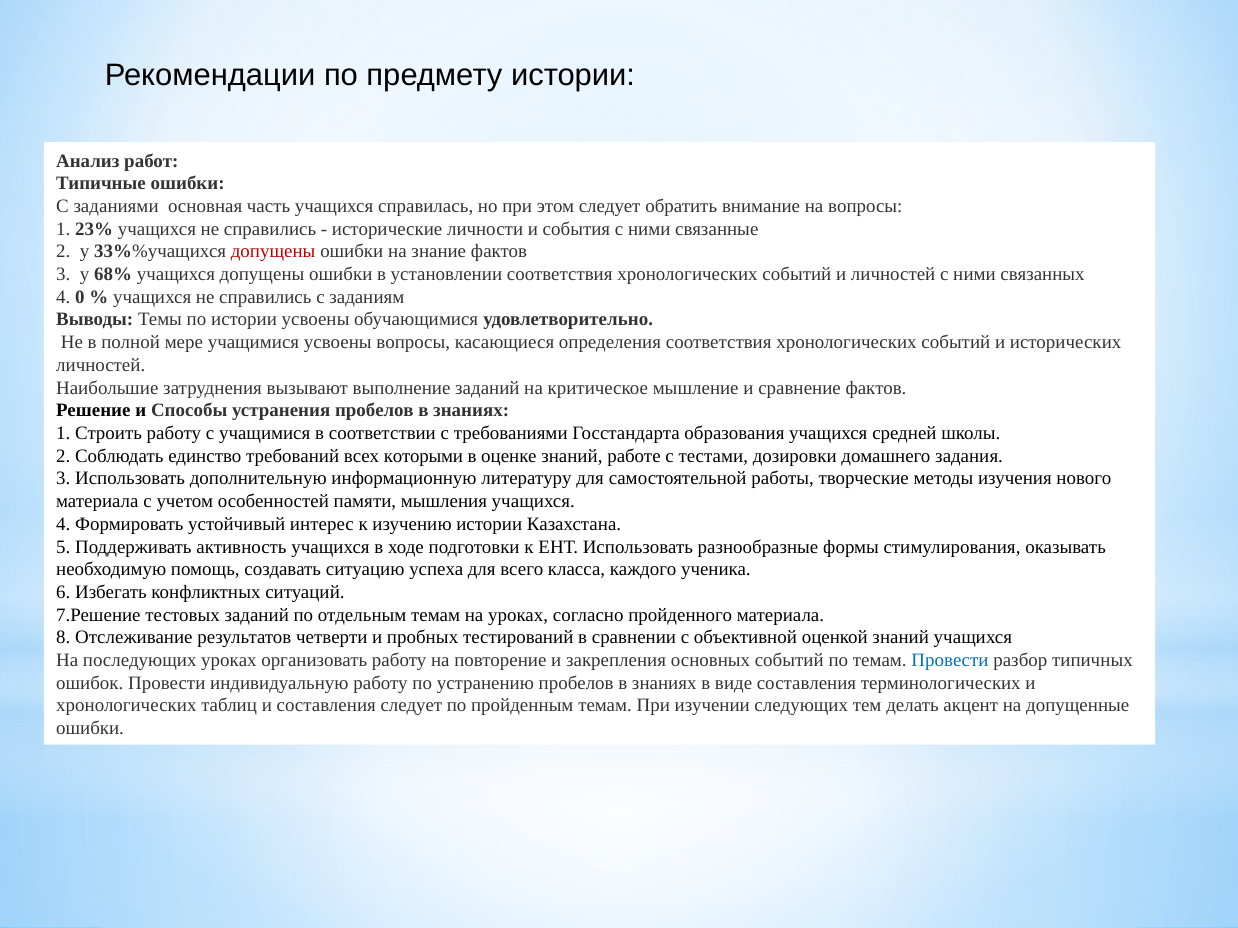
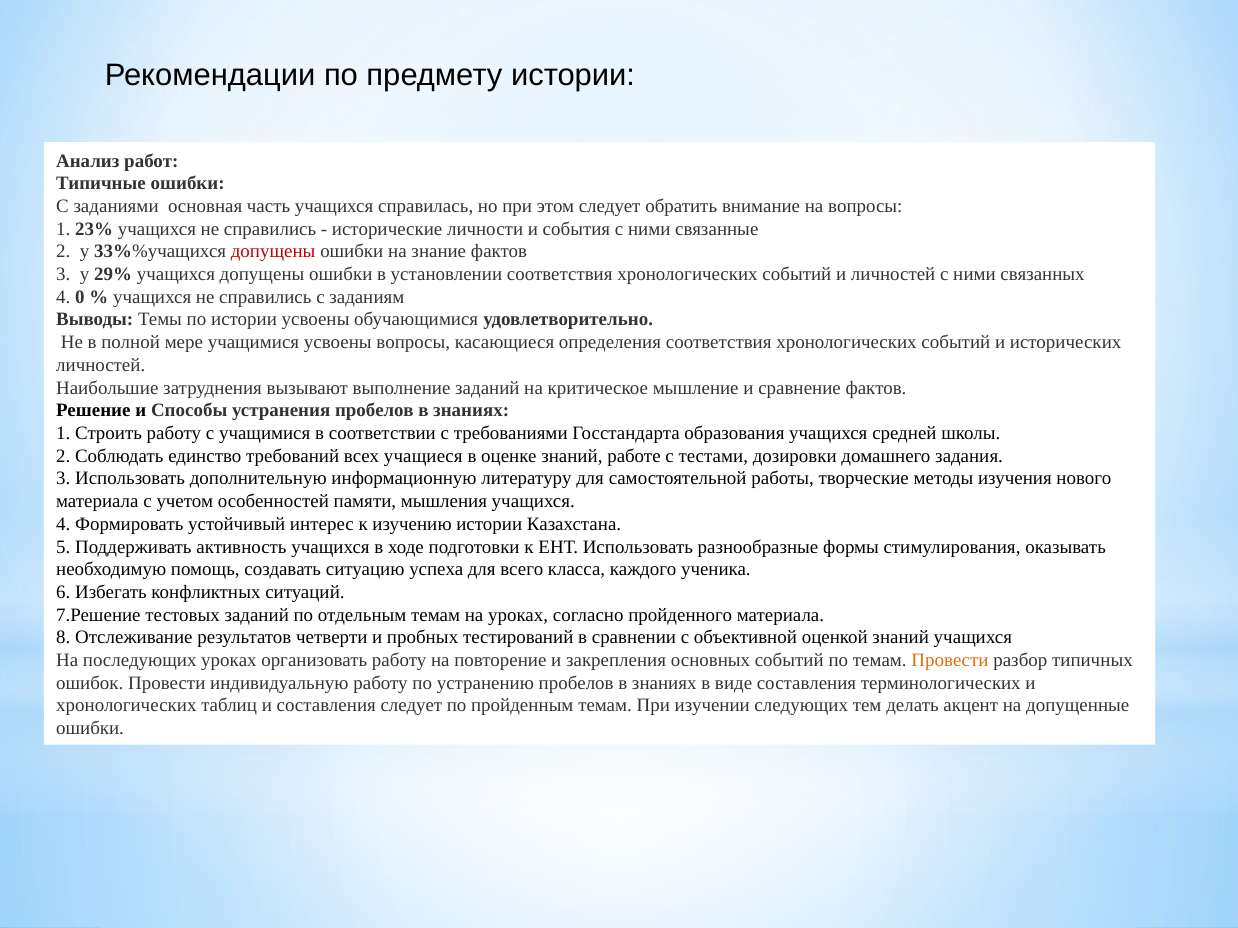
68%: 68% -> 29%
которыми: которыми -> учащиеся
Провести at (950, 661) colour: blue -> orange
